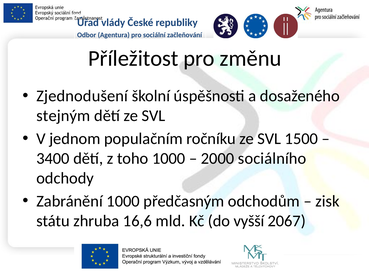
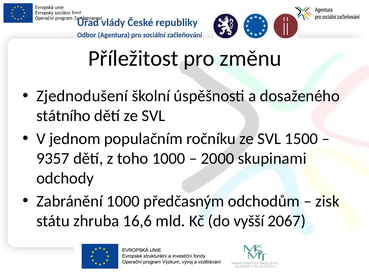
stejným: stejným -> státního
3400: 3400 -> 9357
sociálního: sociálního -> skupinami
